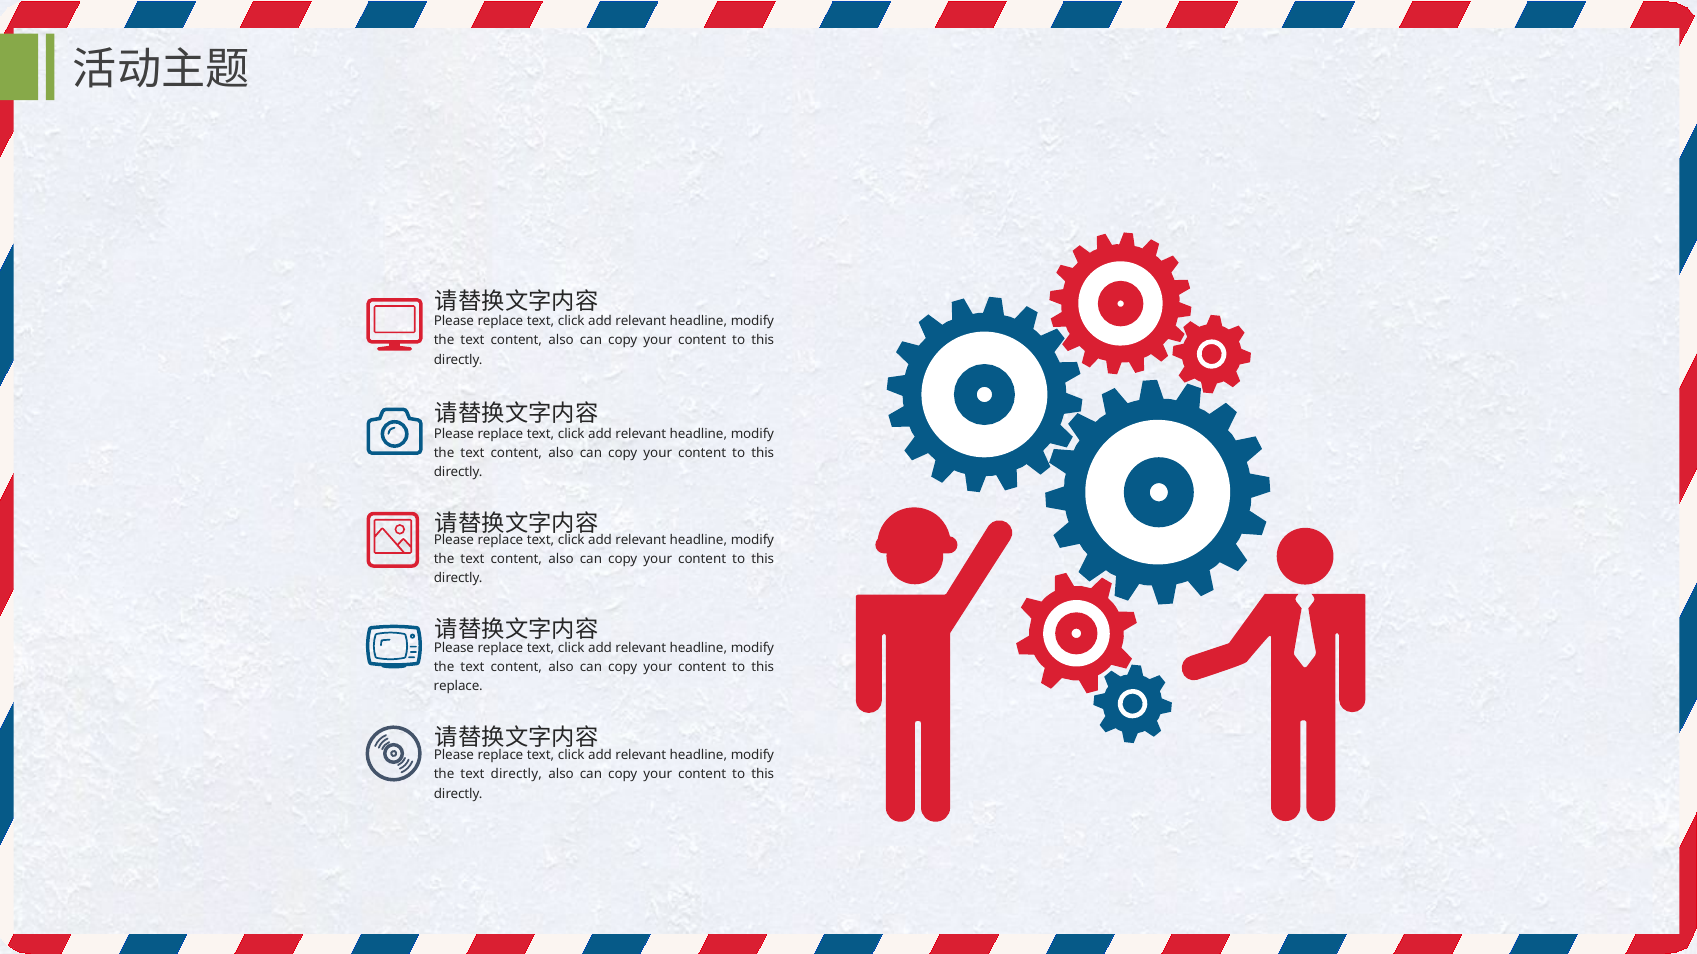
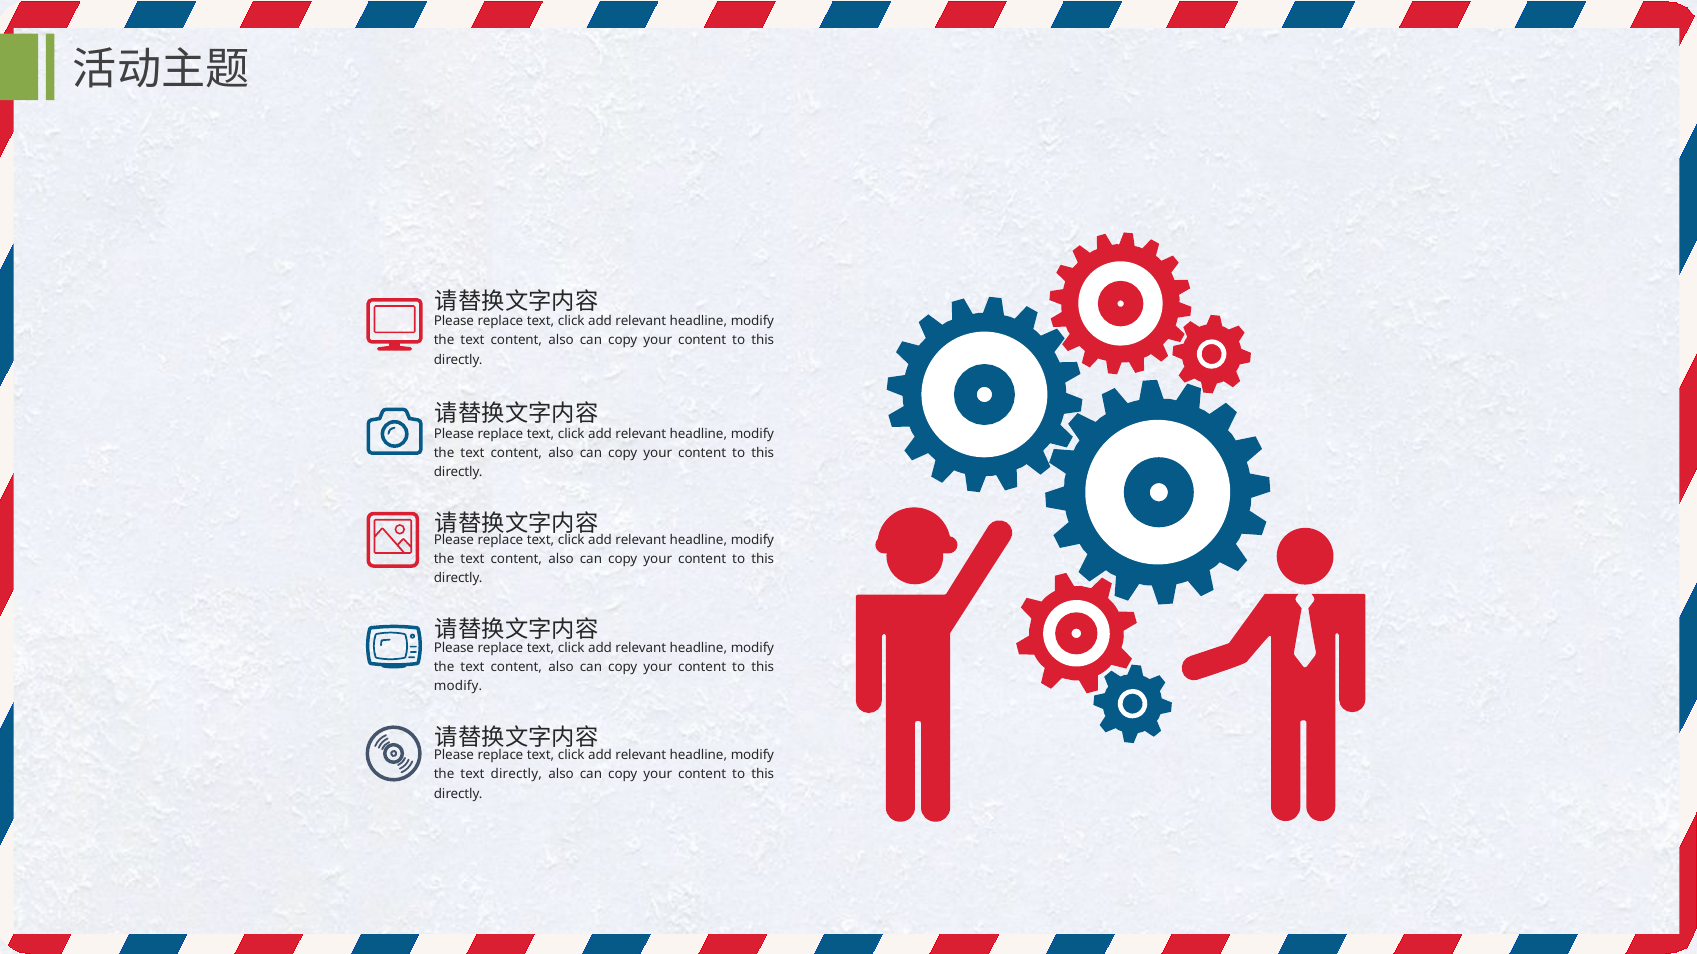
replace at (458, 687): replace -> modify
